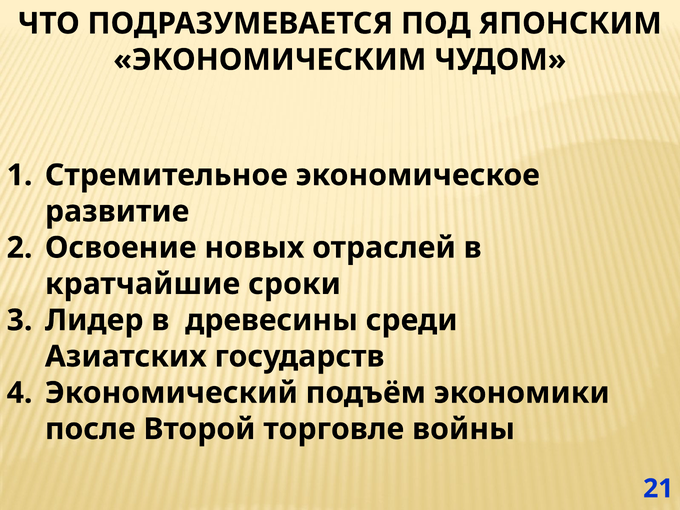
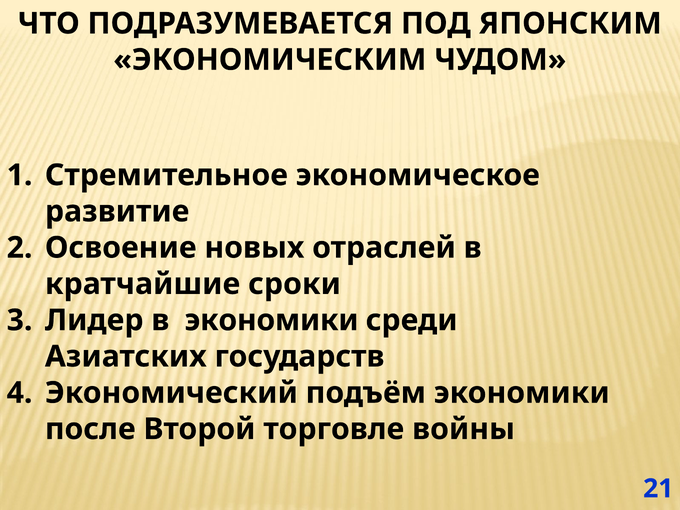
в древесины: древесины -> экономики
